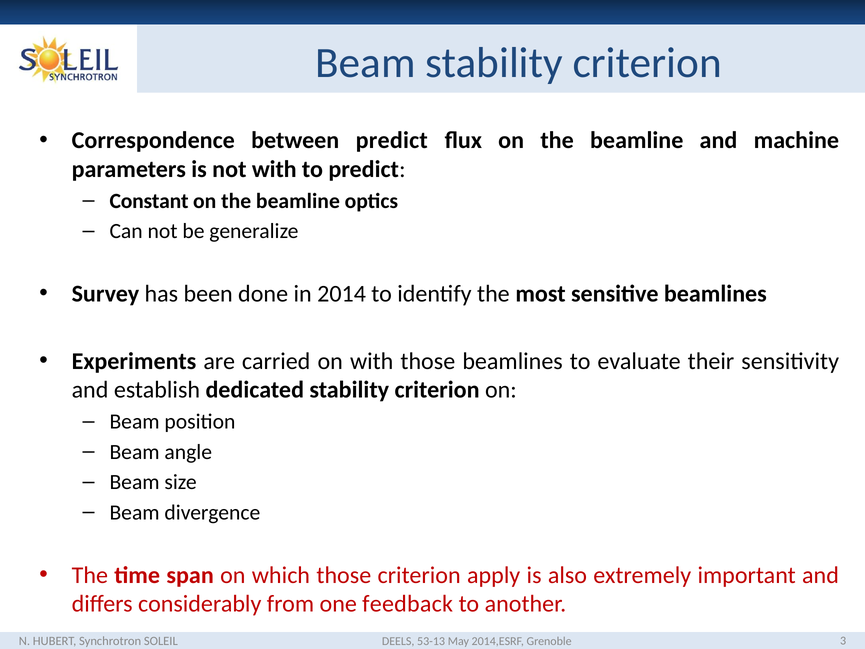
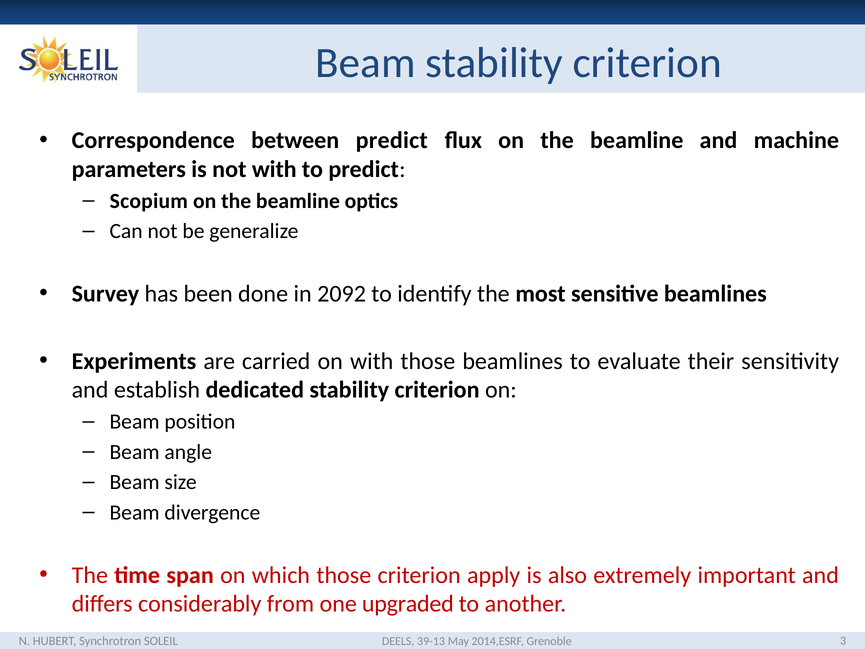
Constant: Constant -> Scopium
2014: 2014 -> 2092
feedback: feedback -> upgraded
53-13: 53-13 -> 39-13
